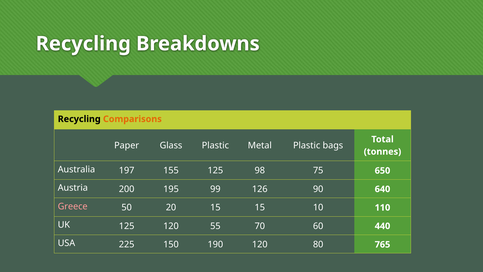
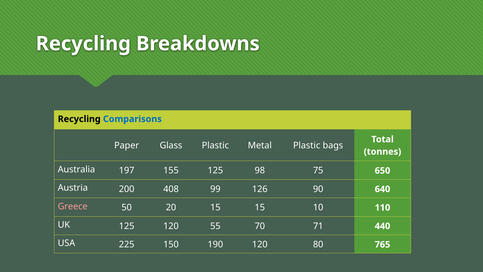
Comparisons colour: orange -> blue
195: 195 -> 408
60: 60 -> 71
